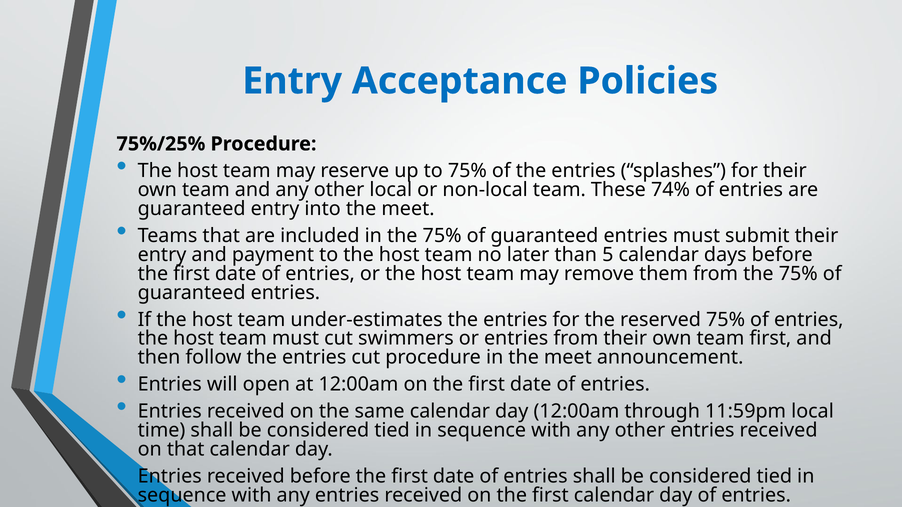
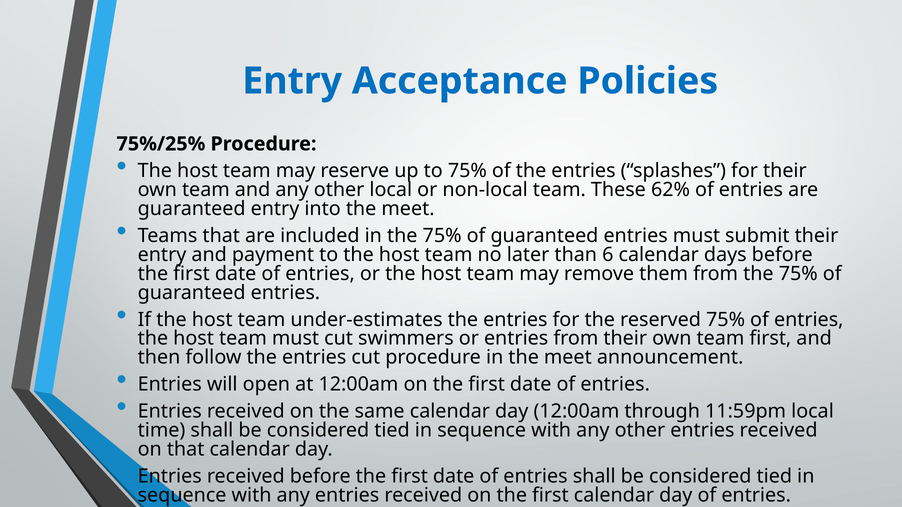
74%: 74% -> 62%
5: 5 -> 6
